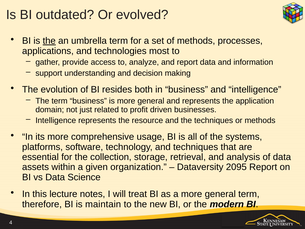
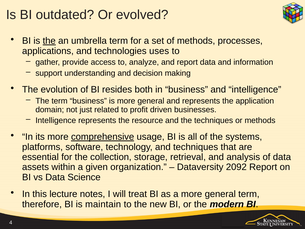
most: most -> uses
comprehensive underline: none -> present
2095: 2095 -> 2092
